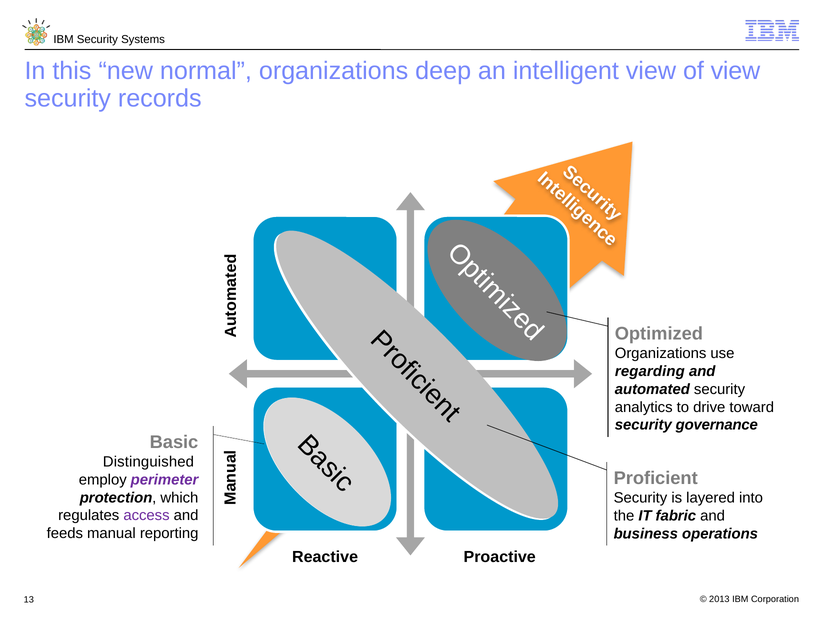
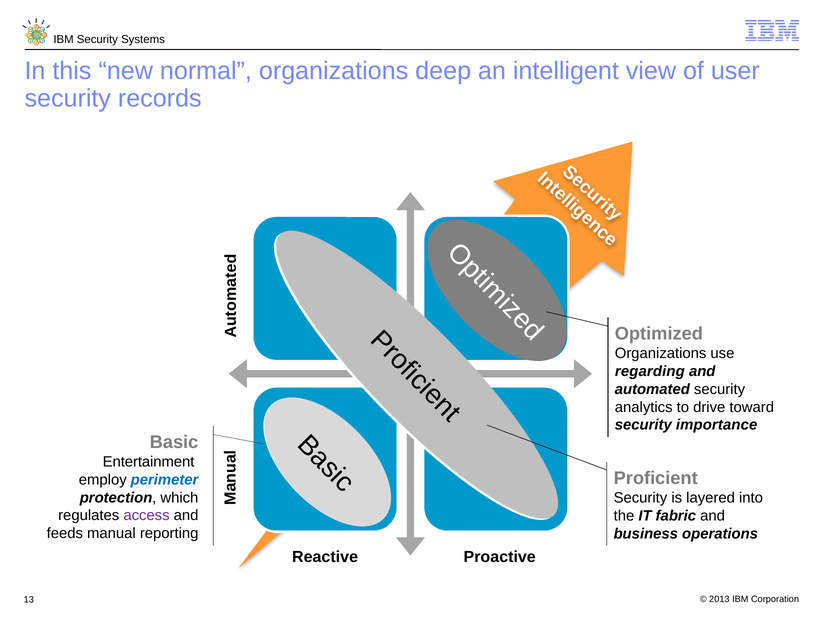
of view: view -> user
governance: governance -> importance
Distinguished: Distinguished -> Entertainment
perimeter colour: purple -> blue
